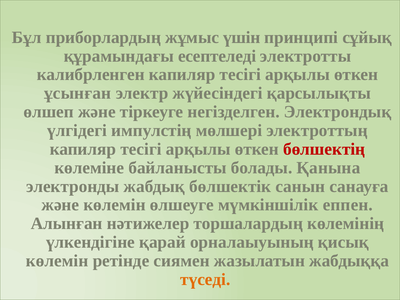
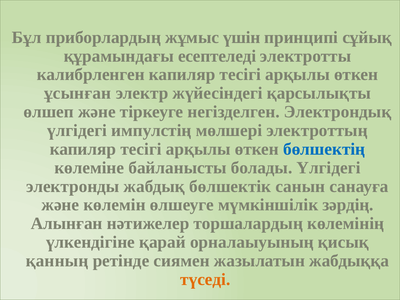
бөлшектің colour: red -> blue
болады Қанына: Қанына -> Үлгідегі
еппен: еппен -> зәрдің
көлемін at (57, 261): көлемін -> қанның
